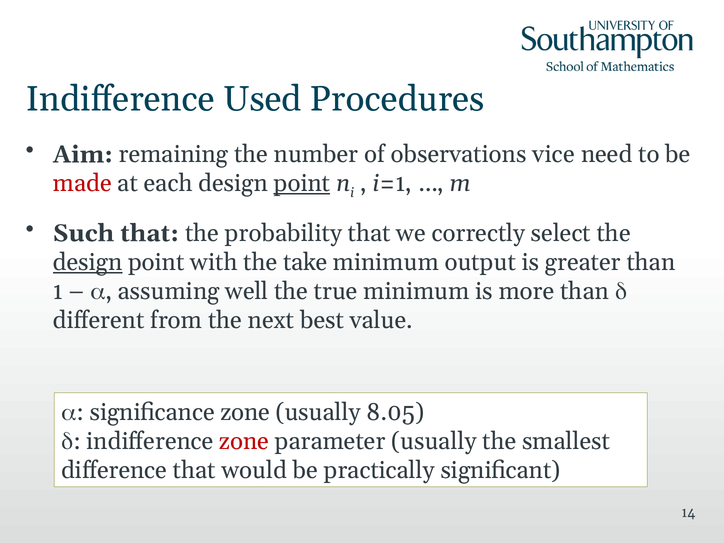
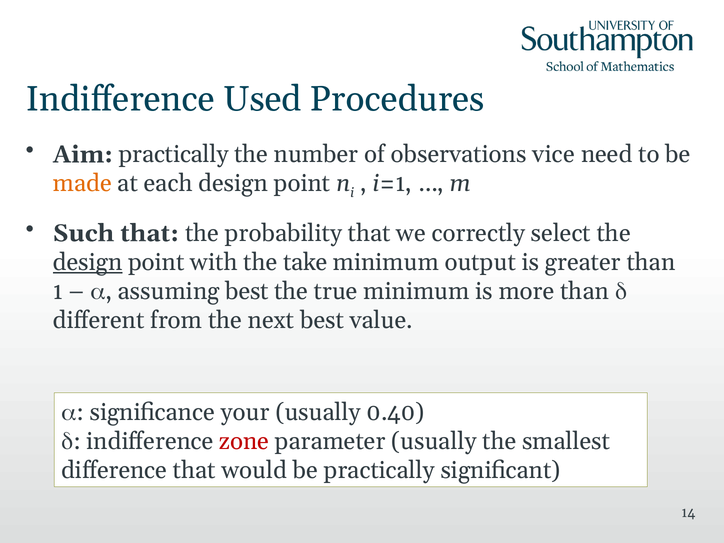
Aim remaining: remaining -> practically
made colour: red -> orange
point at (302, 183) underline: present -> none
assuming well: well -> best
significance zone: zone -> your
8.05: 8.05 -> 0.40
